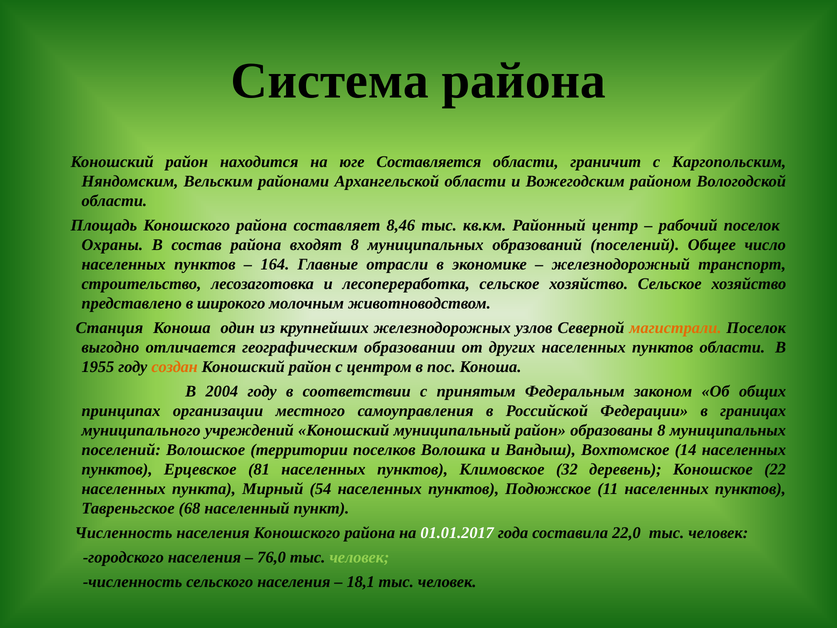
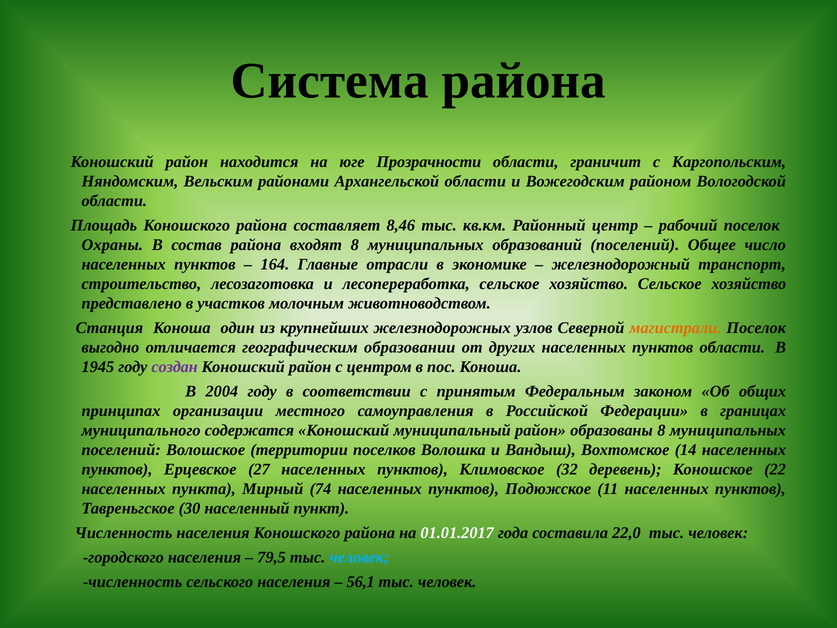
Составляется: Составляется -> Прозрачности
широкого: широкого -> участков
1955: 1955 -> 1945
создан colour: orange -> purple
учреждений: учреждений -> содержатся
81: 81 -> 27
54: 54 -> 74
68: 68 -> 30
76,0: 76,0 -> 79,5
человек at (359, 557) colour: light green -> light blue
18,1: 18,1 -> 56,1
